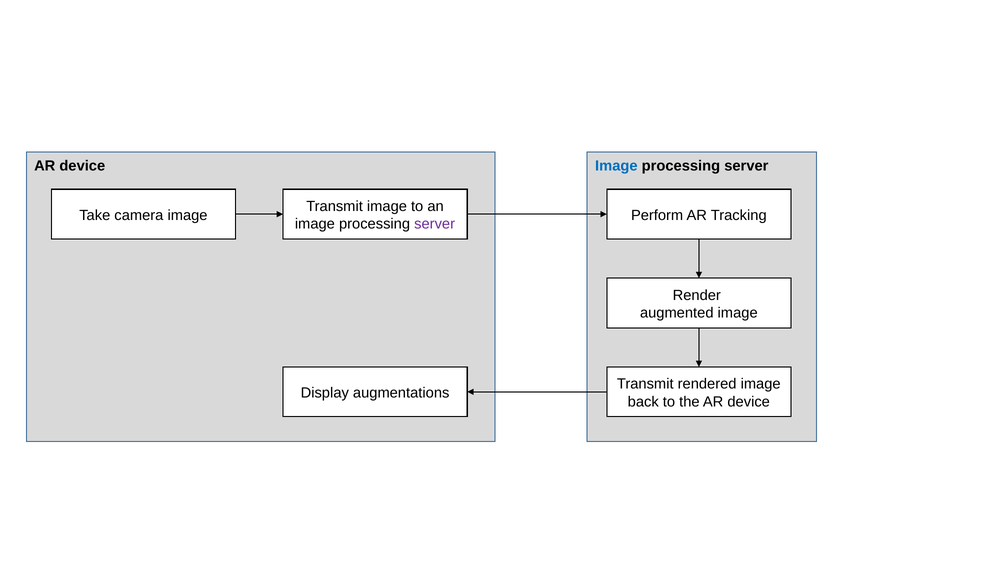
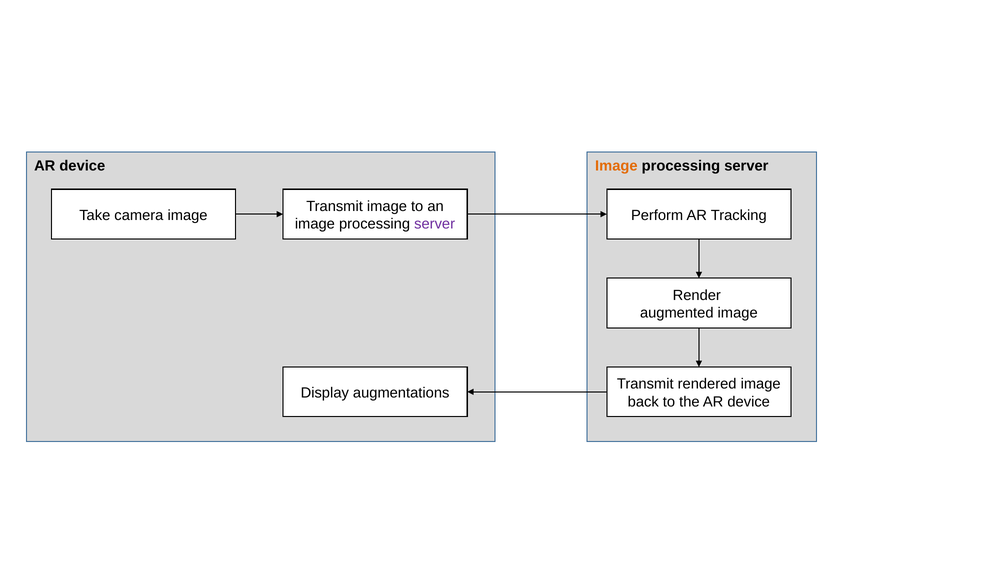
Image at (616, 166) colour: blue -> orange
